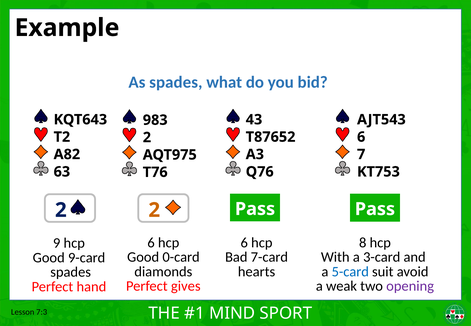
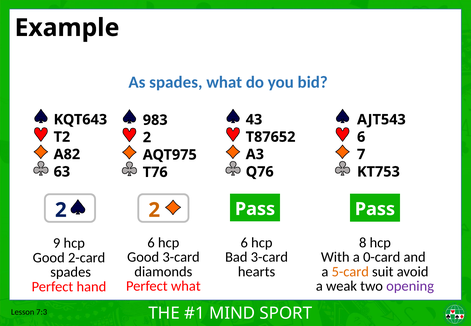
Good 0-card: 0-card -> 3-card
Bad 7-card: 7-card -> 3-card
3-card: 3-card -> 0-card
9-card: 9-card -> 2-card
5-card colour: blue -> orange
Perfect gives: gives -> what
